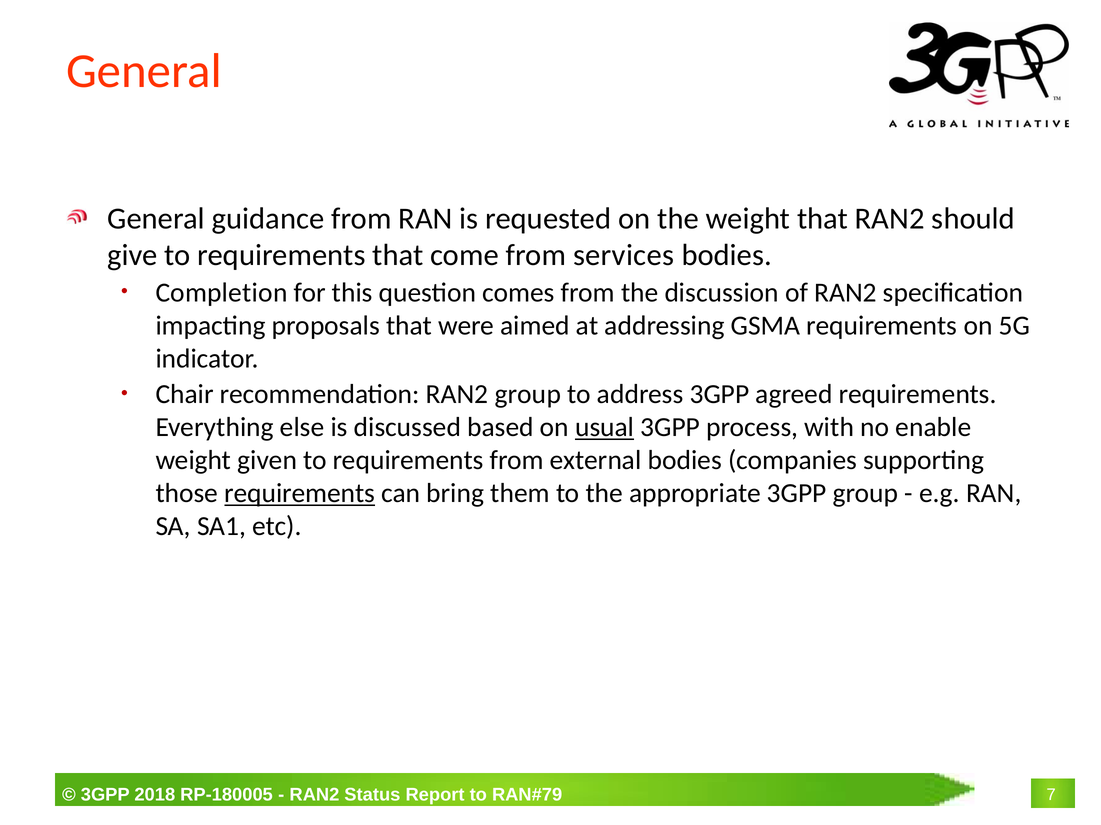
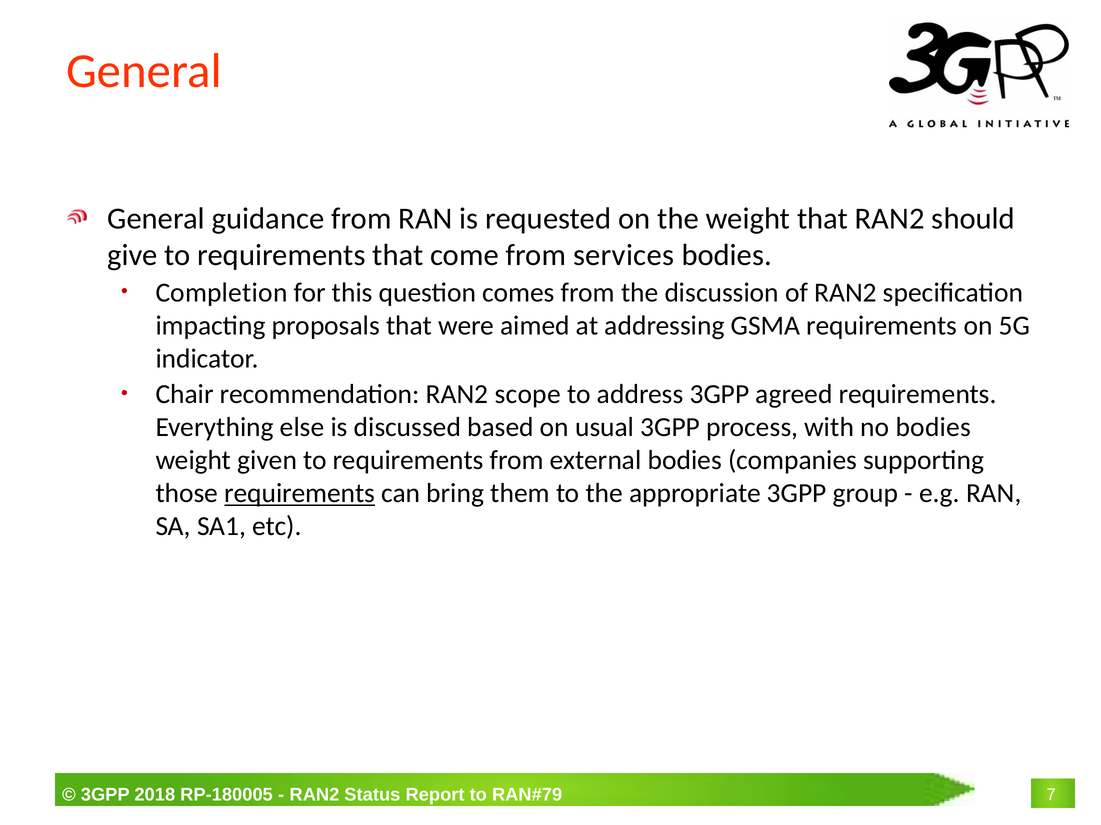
RAN2 group: group -> scope
usual underline: present -> none
no enable: enable -> bodies
